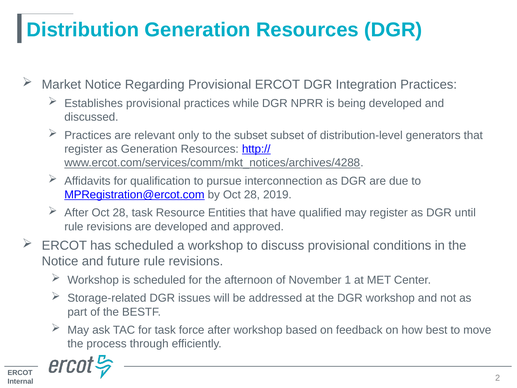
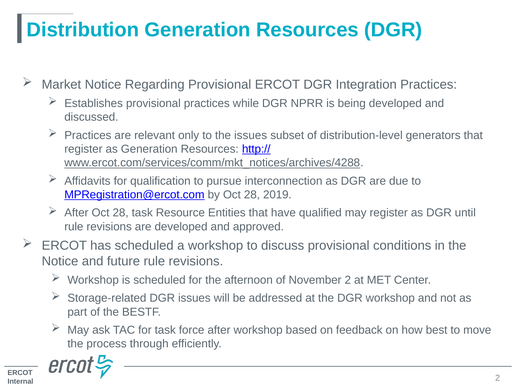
the subset: subset -> issues
November 1: 1 -> 2
